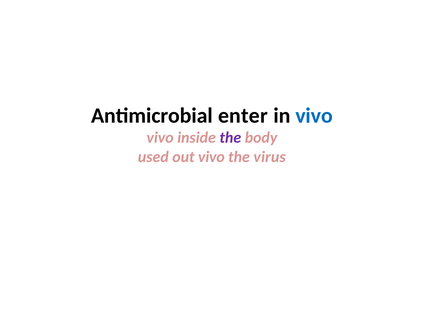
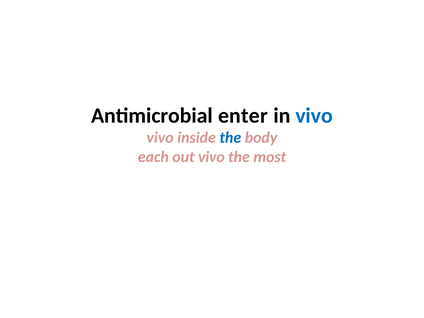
the at (230, 138) colour: purple -> blue
used: used -> each
virus: virus -> most
